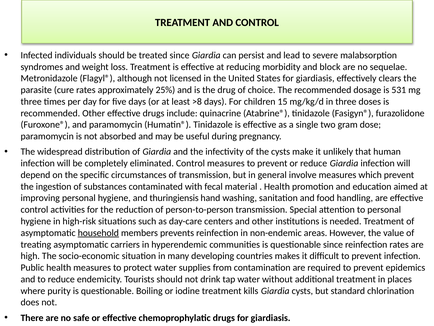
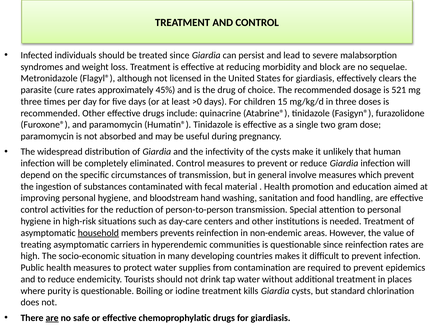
25%: 25% -> 45%
531: 531 -> 521
>8: >8 -> >0
thuringiensis: thuringiensis -> bloodstream
are at (52, 317) underline: none -> present
